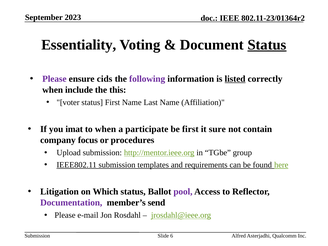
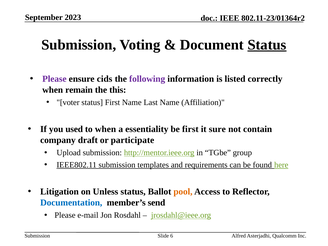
Essentiality at (79, 45): Essentiality -> Submission
listed underline: present -> none
include: include -> remain
imat: imat -> used
participate: participate -> essentiality
focus: focus -> draft
procedures: procedures -> participate
Which: Which -> Unless
pool colour: purple -> orange
Documentation colour: purple -> blue
